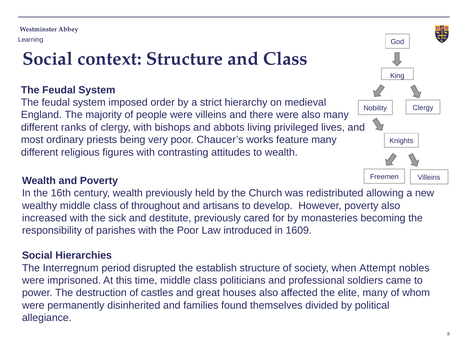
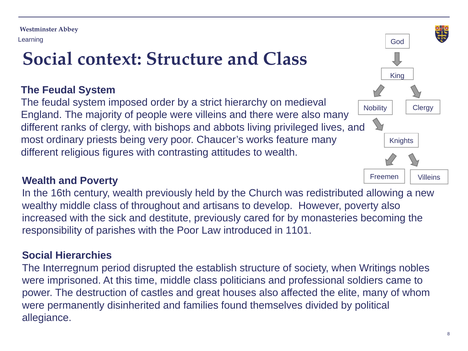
1609: 1609 -> 1101
Attempt: Attempt -> Writings
